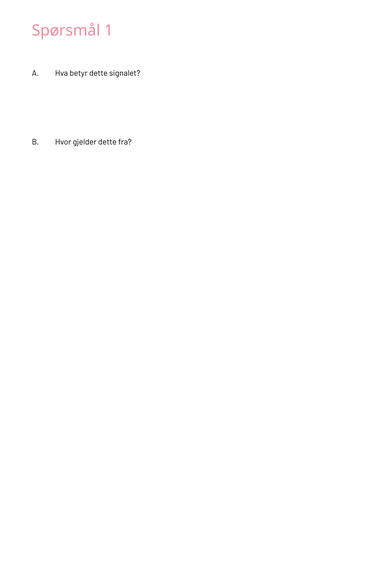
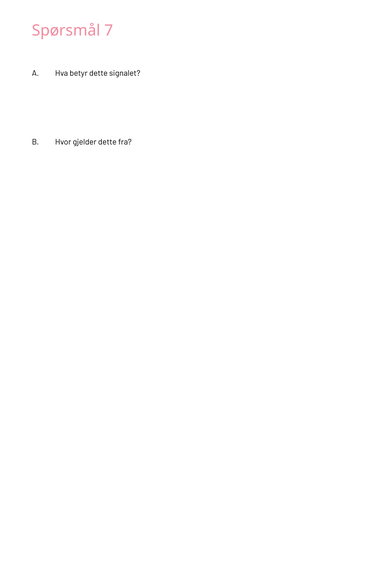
1: 1 -> 7
